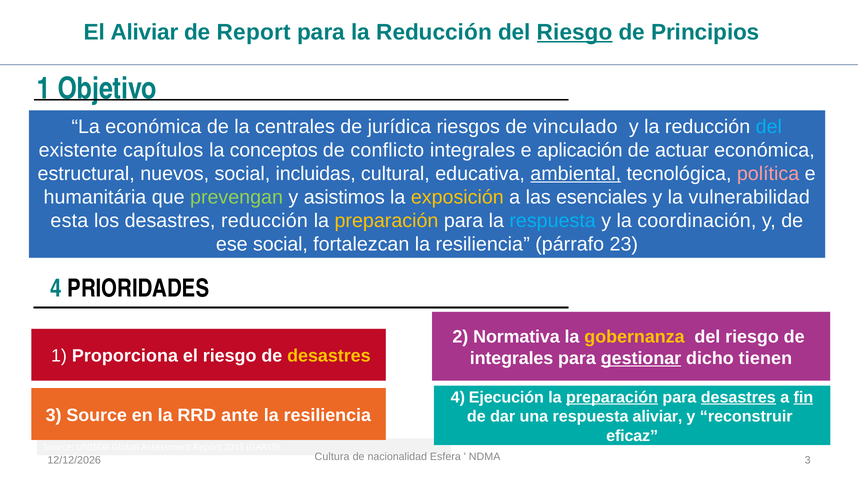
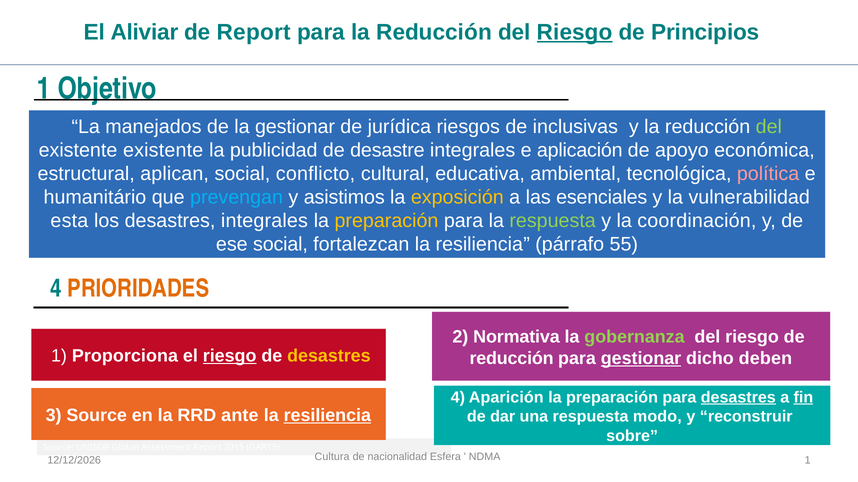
La económica: económica -> manejados
la centrales: centrales -> gestionar
vinculado: vinculado -> inclusivas
del at (769, 127) colour: light blue -> light green
existente capítulos: capítulos -> existente
conceptos: conceptos -> publicidad
conflicto: conflicto -> desastre
actuar: actuar -> apoyo
nuevos: nuevos -> aplican
incluidas: incluidas -> conflicto
ambiental underline: present -> none
humanitária: humanitária -> humanitário
prevengan colour: light green -> light blue
desastres reducción: reducción -> integrales
respuesta at (553, 221) colour: light blue -> light green
23: 23 -> 55
PRIORIDADES colour: black -> orange
gobernanza colour: yellow -> light green
riesgo at (230, 356) underline: none -> present
integrales at (512, 359): integrales -> reducción
tienen: tienen -> deben
Ejecución: Ejecución -> Aparición
preparación at (612, 398) underline: present -> none
resiliencia at (327, 416) underline: none -> present
respuesta aliviar: aliviar -> modo
eficaz: eficaz -> sobre
NDMA 3: 3 -> 1
